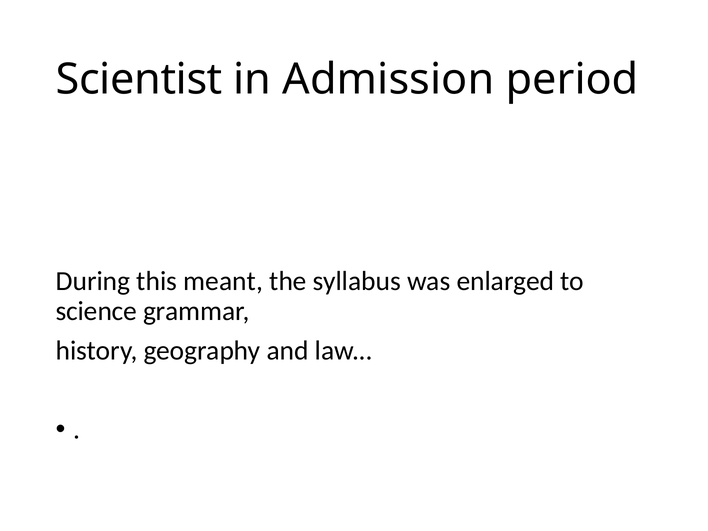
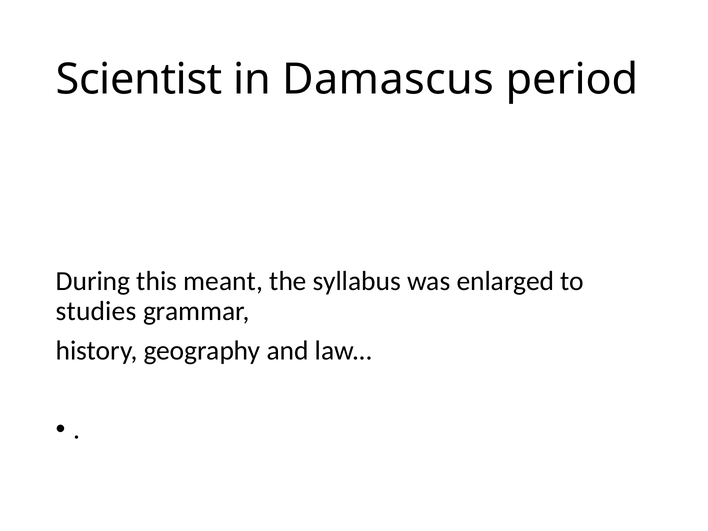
Admission: Admission -> Damascus
science: science -> studies
